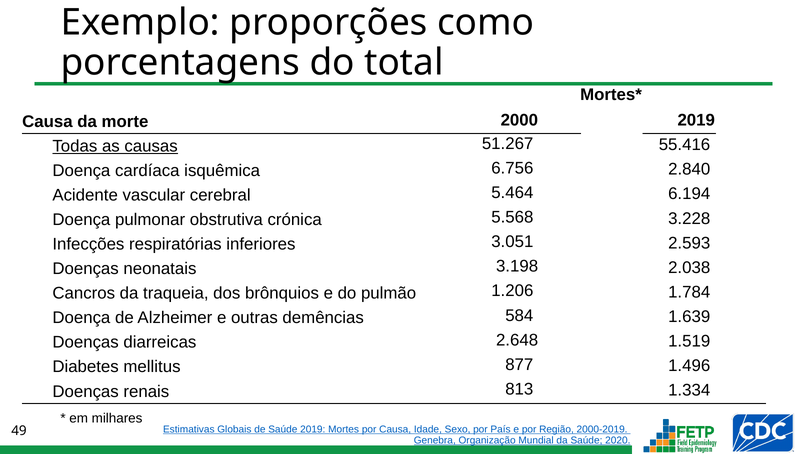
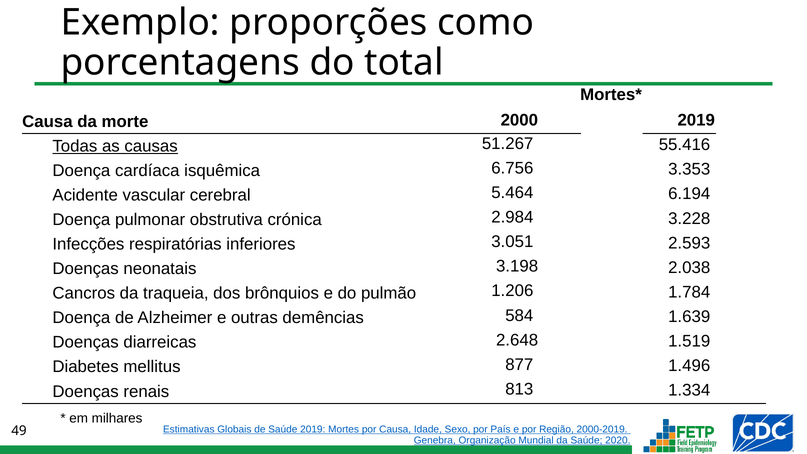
2.840: 2.840 -> 3.353
5.568: 5.568 -> 2.984
